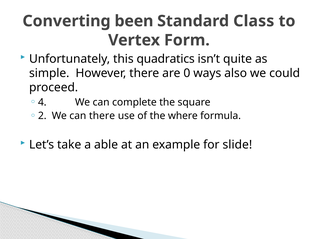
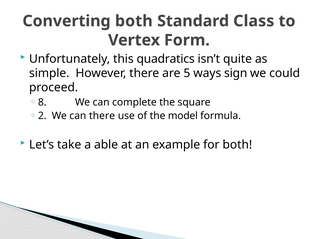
Converting been: been -> both
0: 0 -> 5
also: also -> sign
4: 4 -> 8
where: where -> model
for slide: slide -> both
